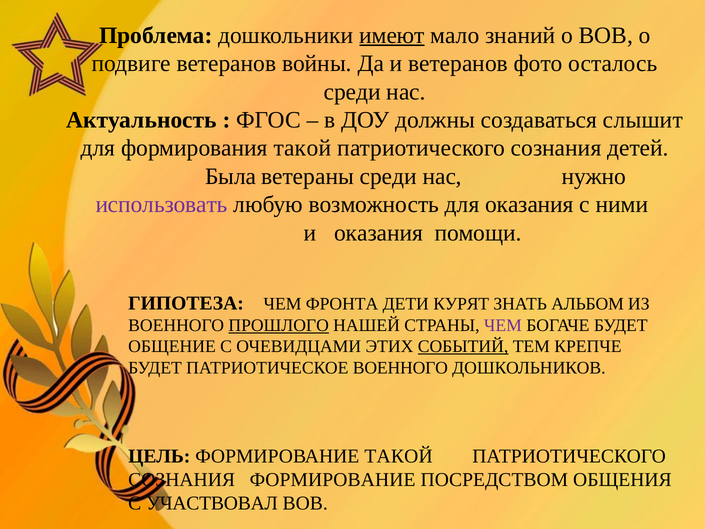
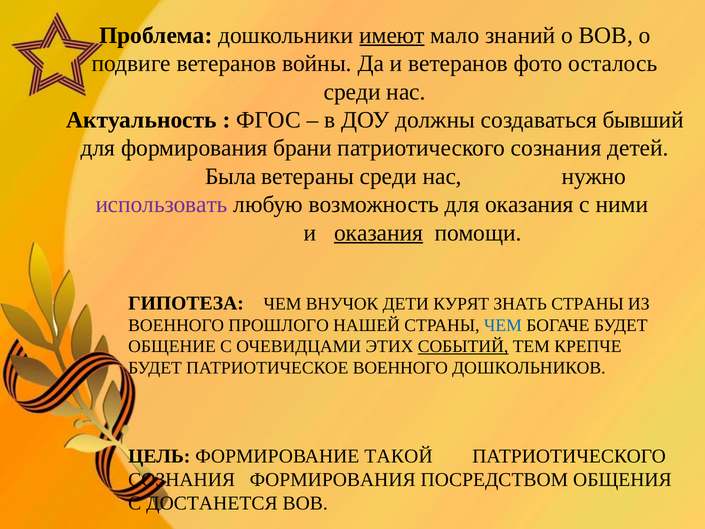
слышит: слышит -> бывший
формирования такой: такой -> брани
оказания at (379, 233) underline: none -> present
ФРОНТА: ФРОНТА -> ВНУЧОК
ЗНАТЬ АЛЬБОМ: АЛЬБОМ -> СТРАНЫ
ПРОШЛОГО underline: present -> none
ЧЕМ at (503, 325) colour: purple -> blue
СОЗНАНИЯ ФОРМИРОВАНИЕ: ФОРМИРОВАНИЕ -> ФОРМИРОВАНИЯ
УЧАСТВОВАЛ: УЧАСТВОВАЛ -> ДОСТАНЕТСЯ
